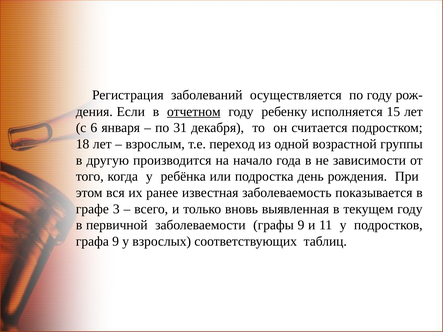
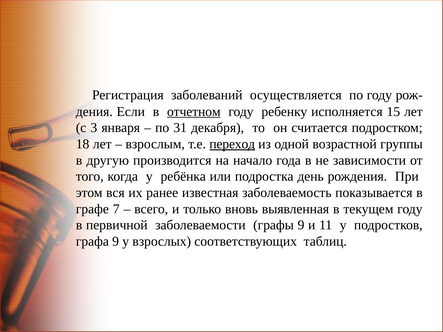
6: 6 -> 3
переход underline: none -> present
3: 3 -> 7
